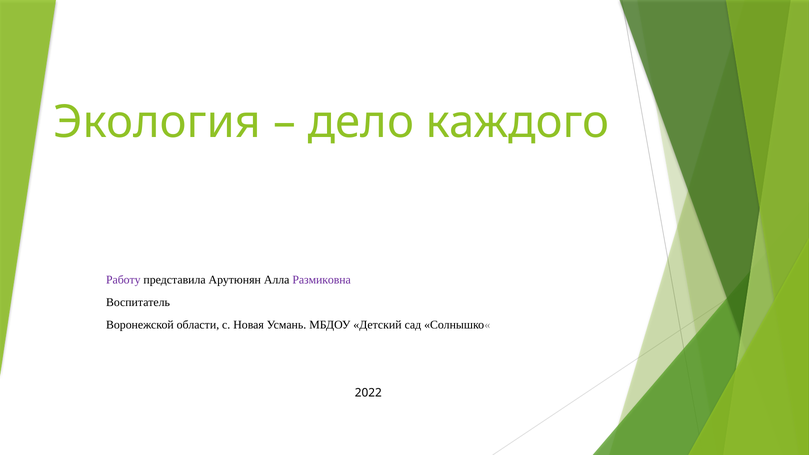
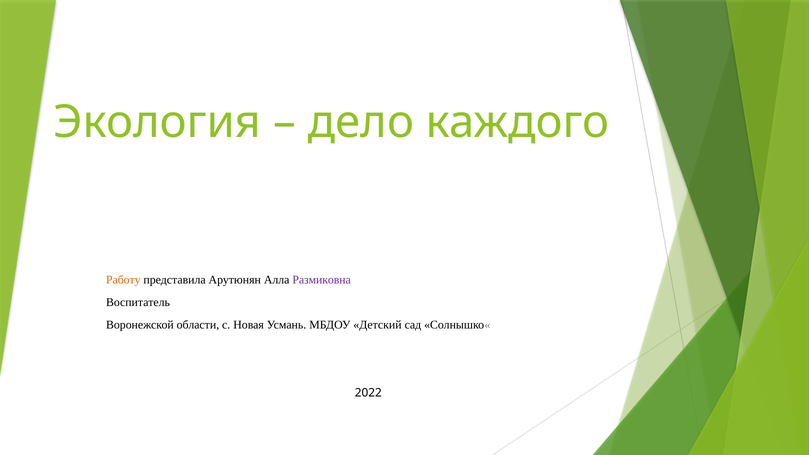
Работу colour: purple -> orange
